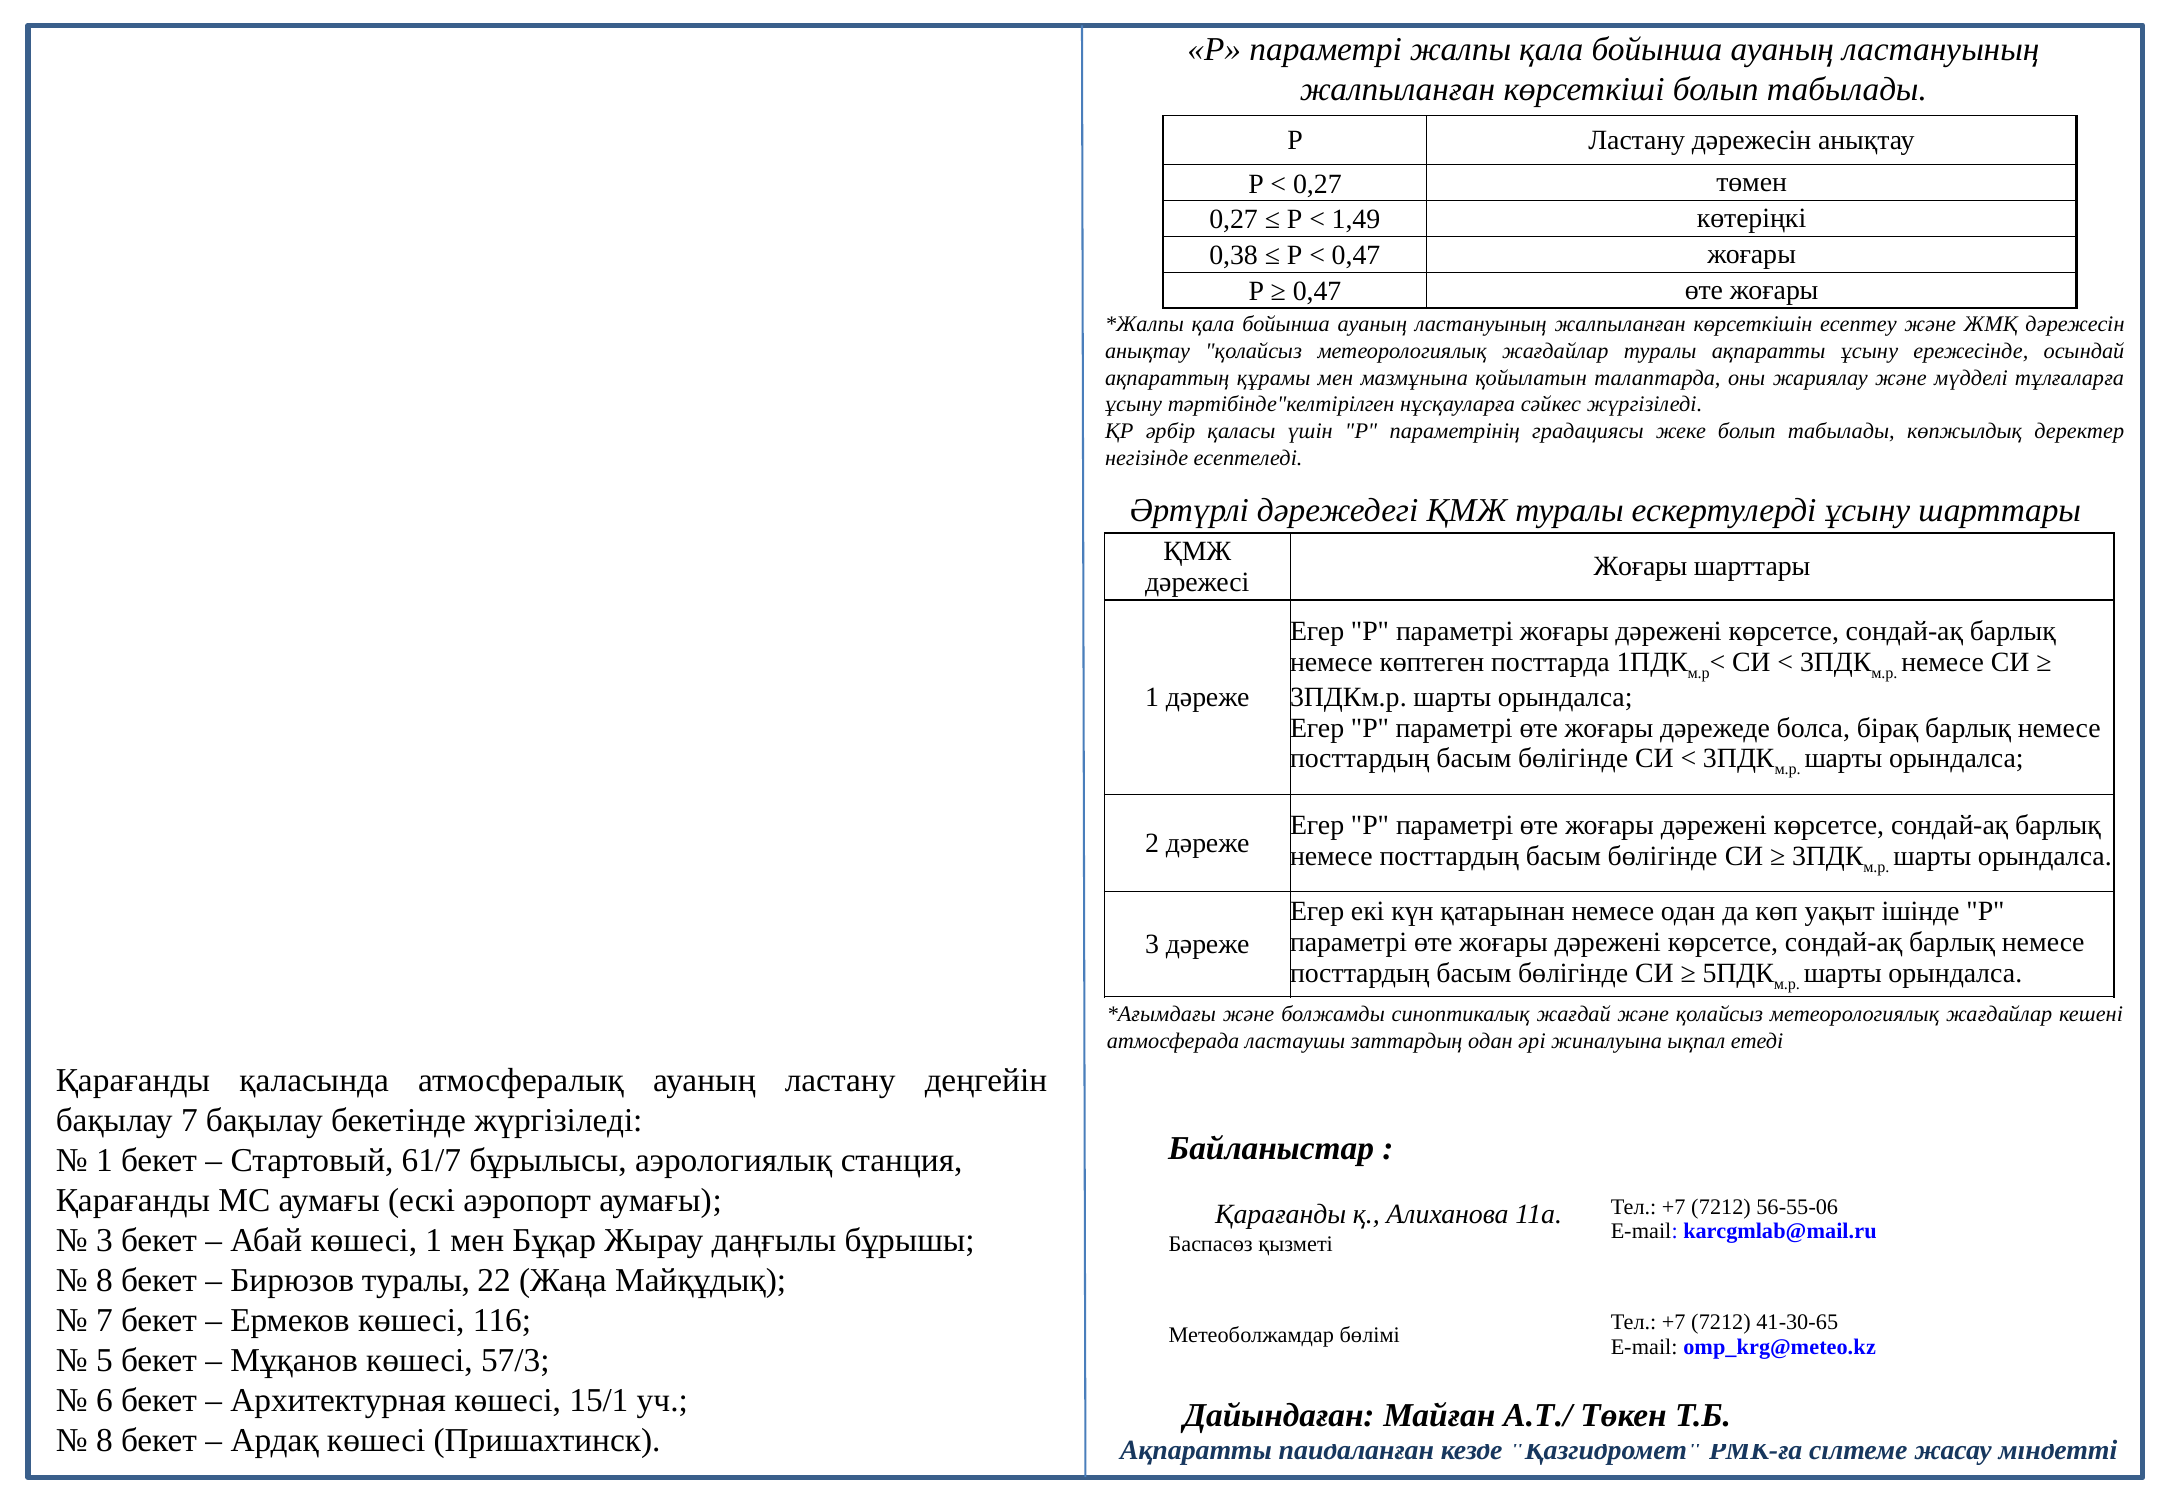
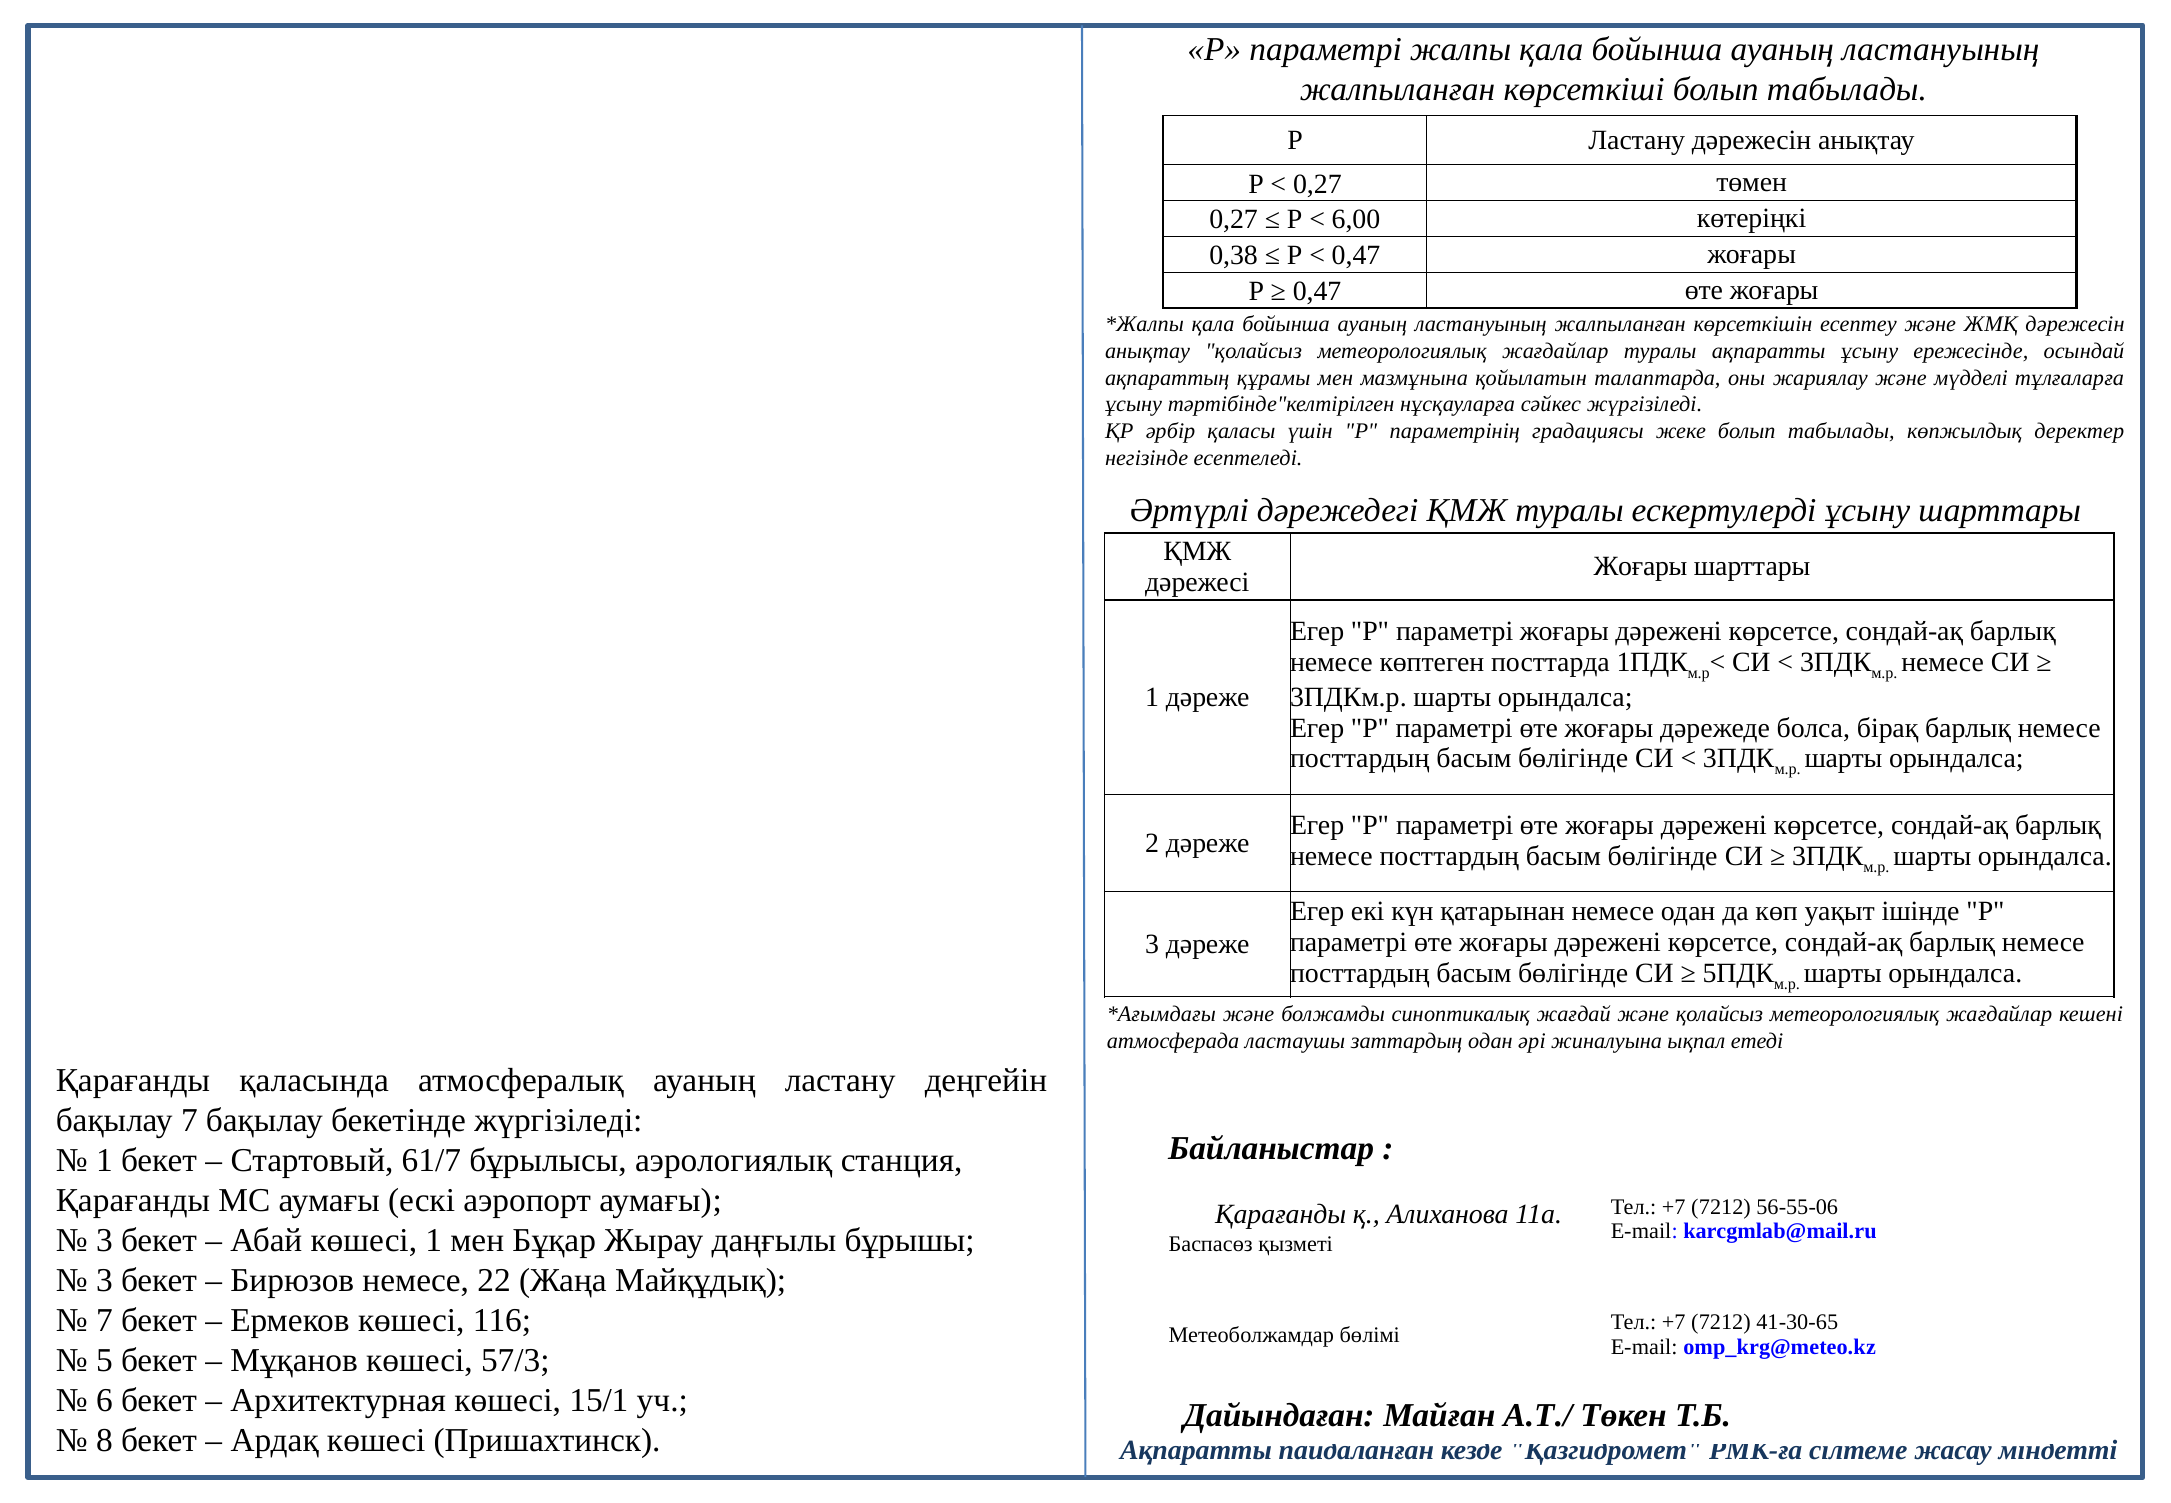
1,49: 1,49 -> 6,00
8 at (104, 1280): 8 -> 3
Бирюзов туралы: туралы -> немесе
